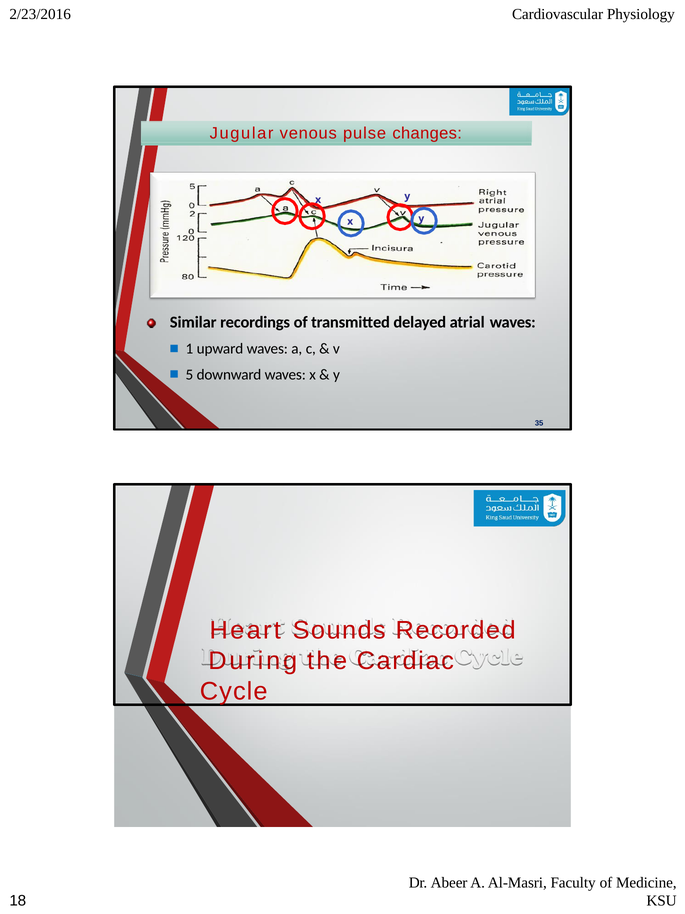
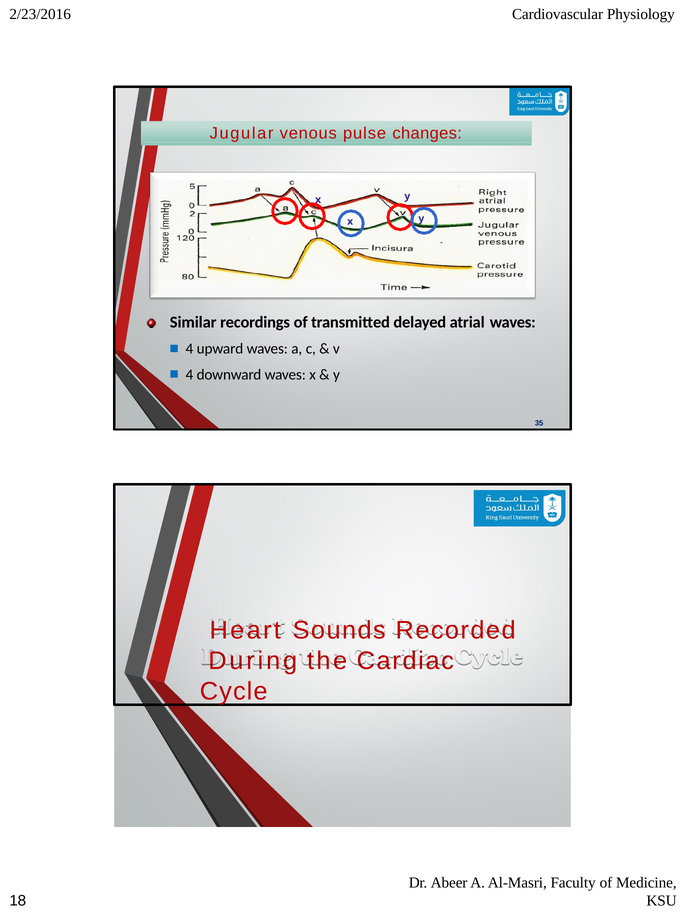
1 at (189, 349): 1 -> 4
5 at (189, 374): 5 -> 4
